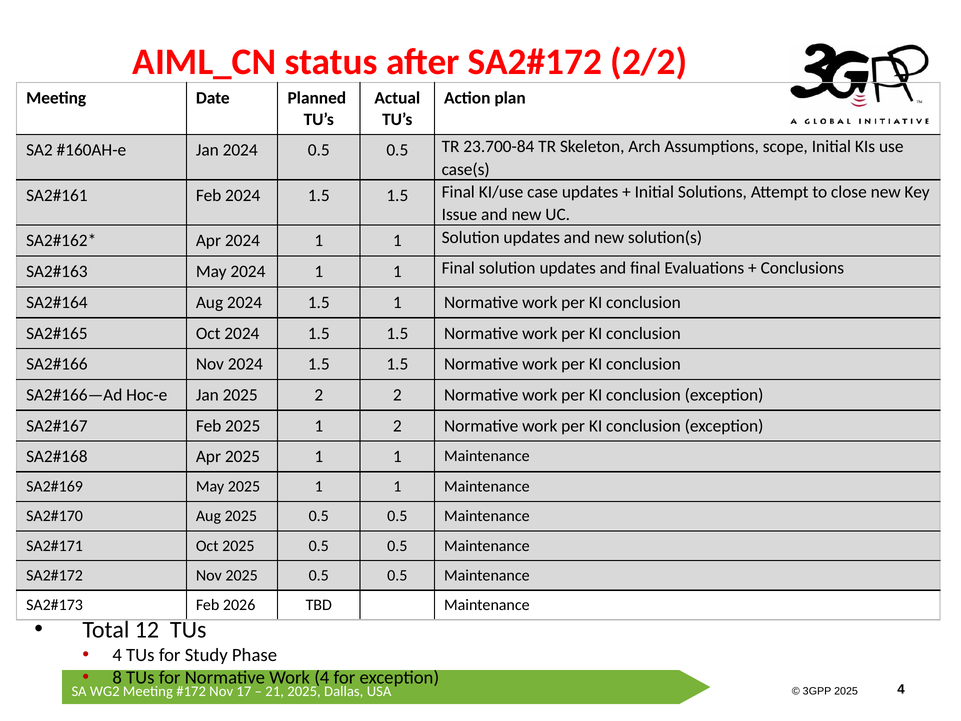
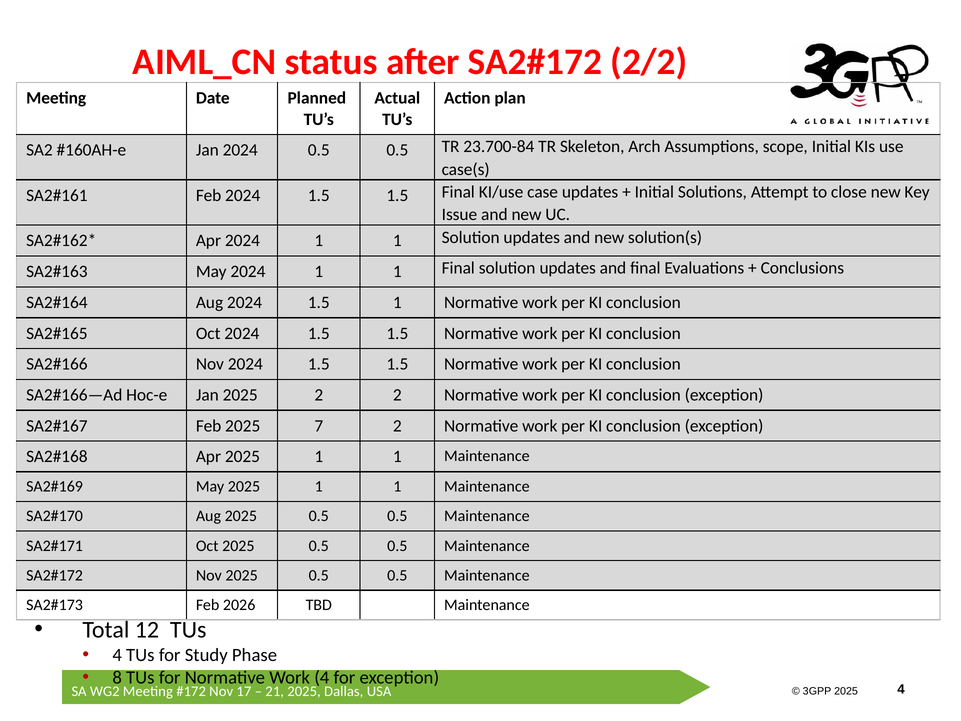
Feb 2025 1: 1 -> 7
